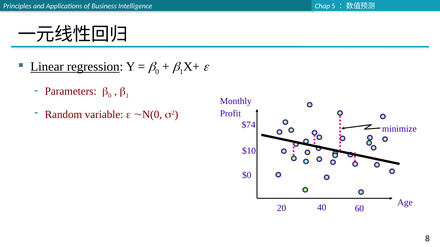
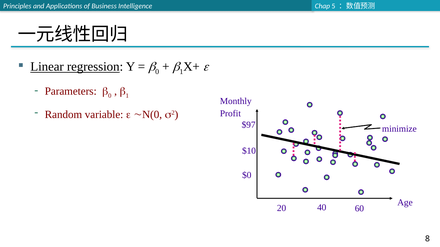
$74: $74 -> $97
